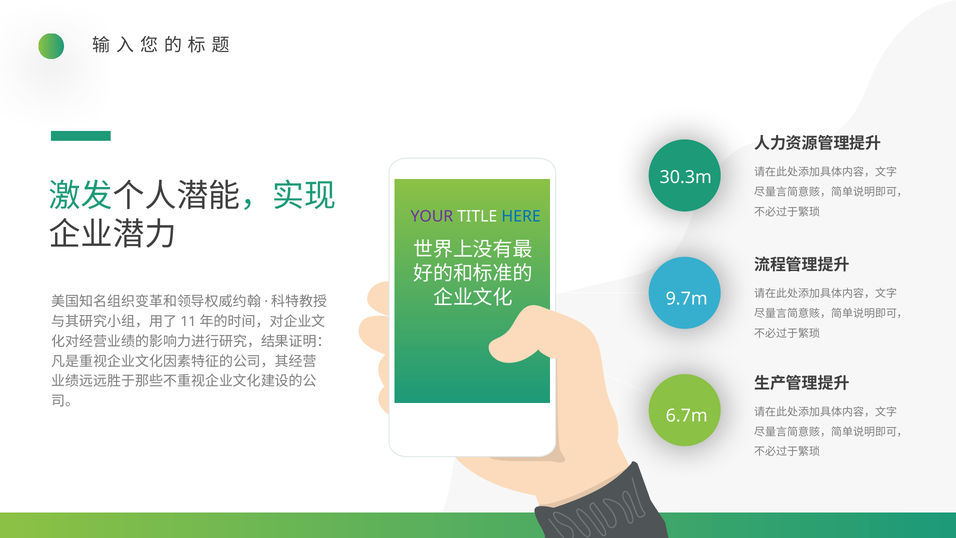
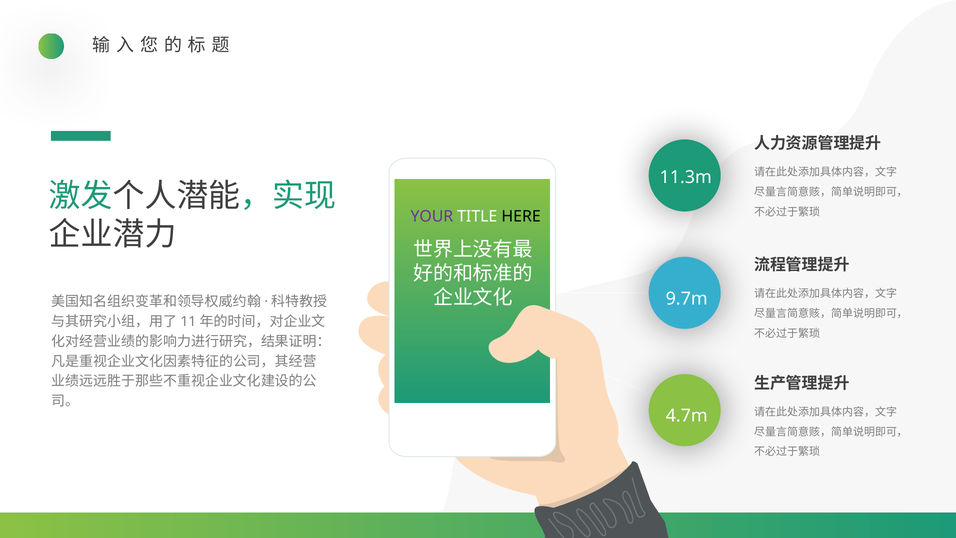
30.3m: 30.3m -> 11.3m
HERE colour: blue -> black
6.7m: 6.7m -> 4.7m
